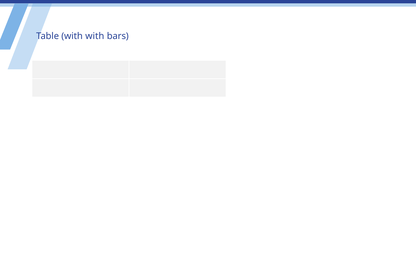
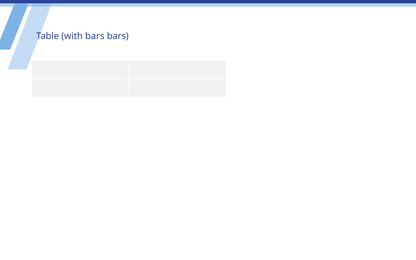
with with: with -> bars
